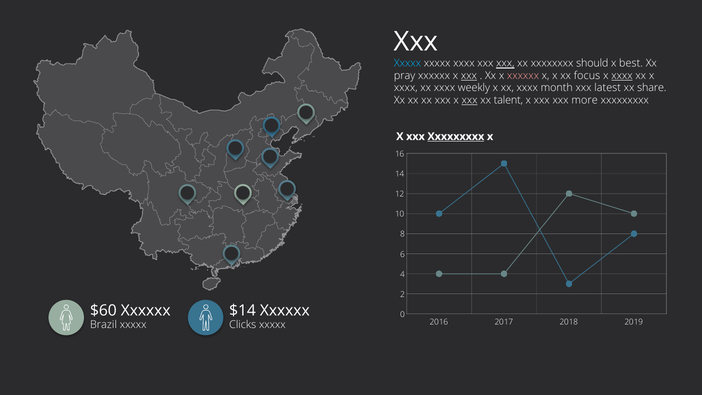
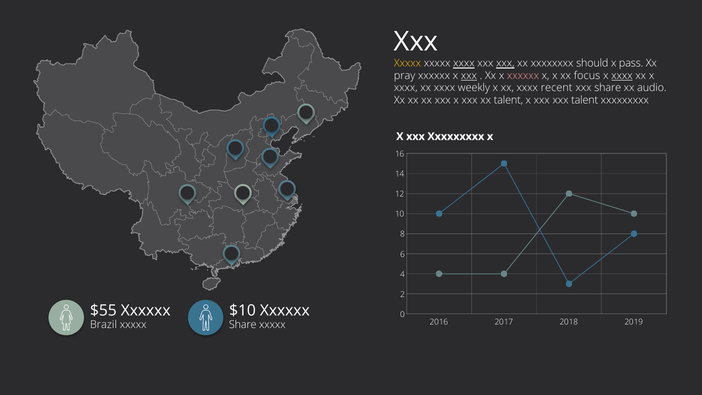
Xxxxx at (407, 63) colour: light blue -> yellow
xxxx at (464, 63) underline: none -> present
best: best -> pass
month: month -> recent
xxx latest: latest -> share
share: share -> audio
xxx at (470, 100) underline: present -> none
xxx more: more -> talent
Xxxxxxxxx at (456, 136) underline: present -> none
$60: $60 -> $55
$14: $14 -> $10
Clicks at (243, 325): Clicks -> Share
